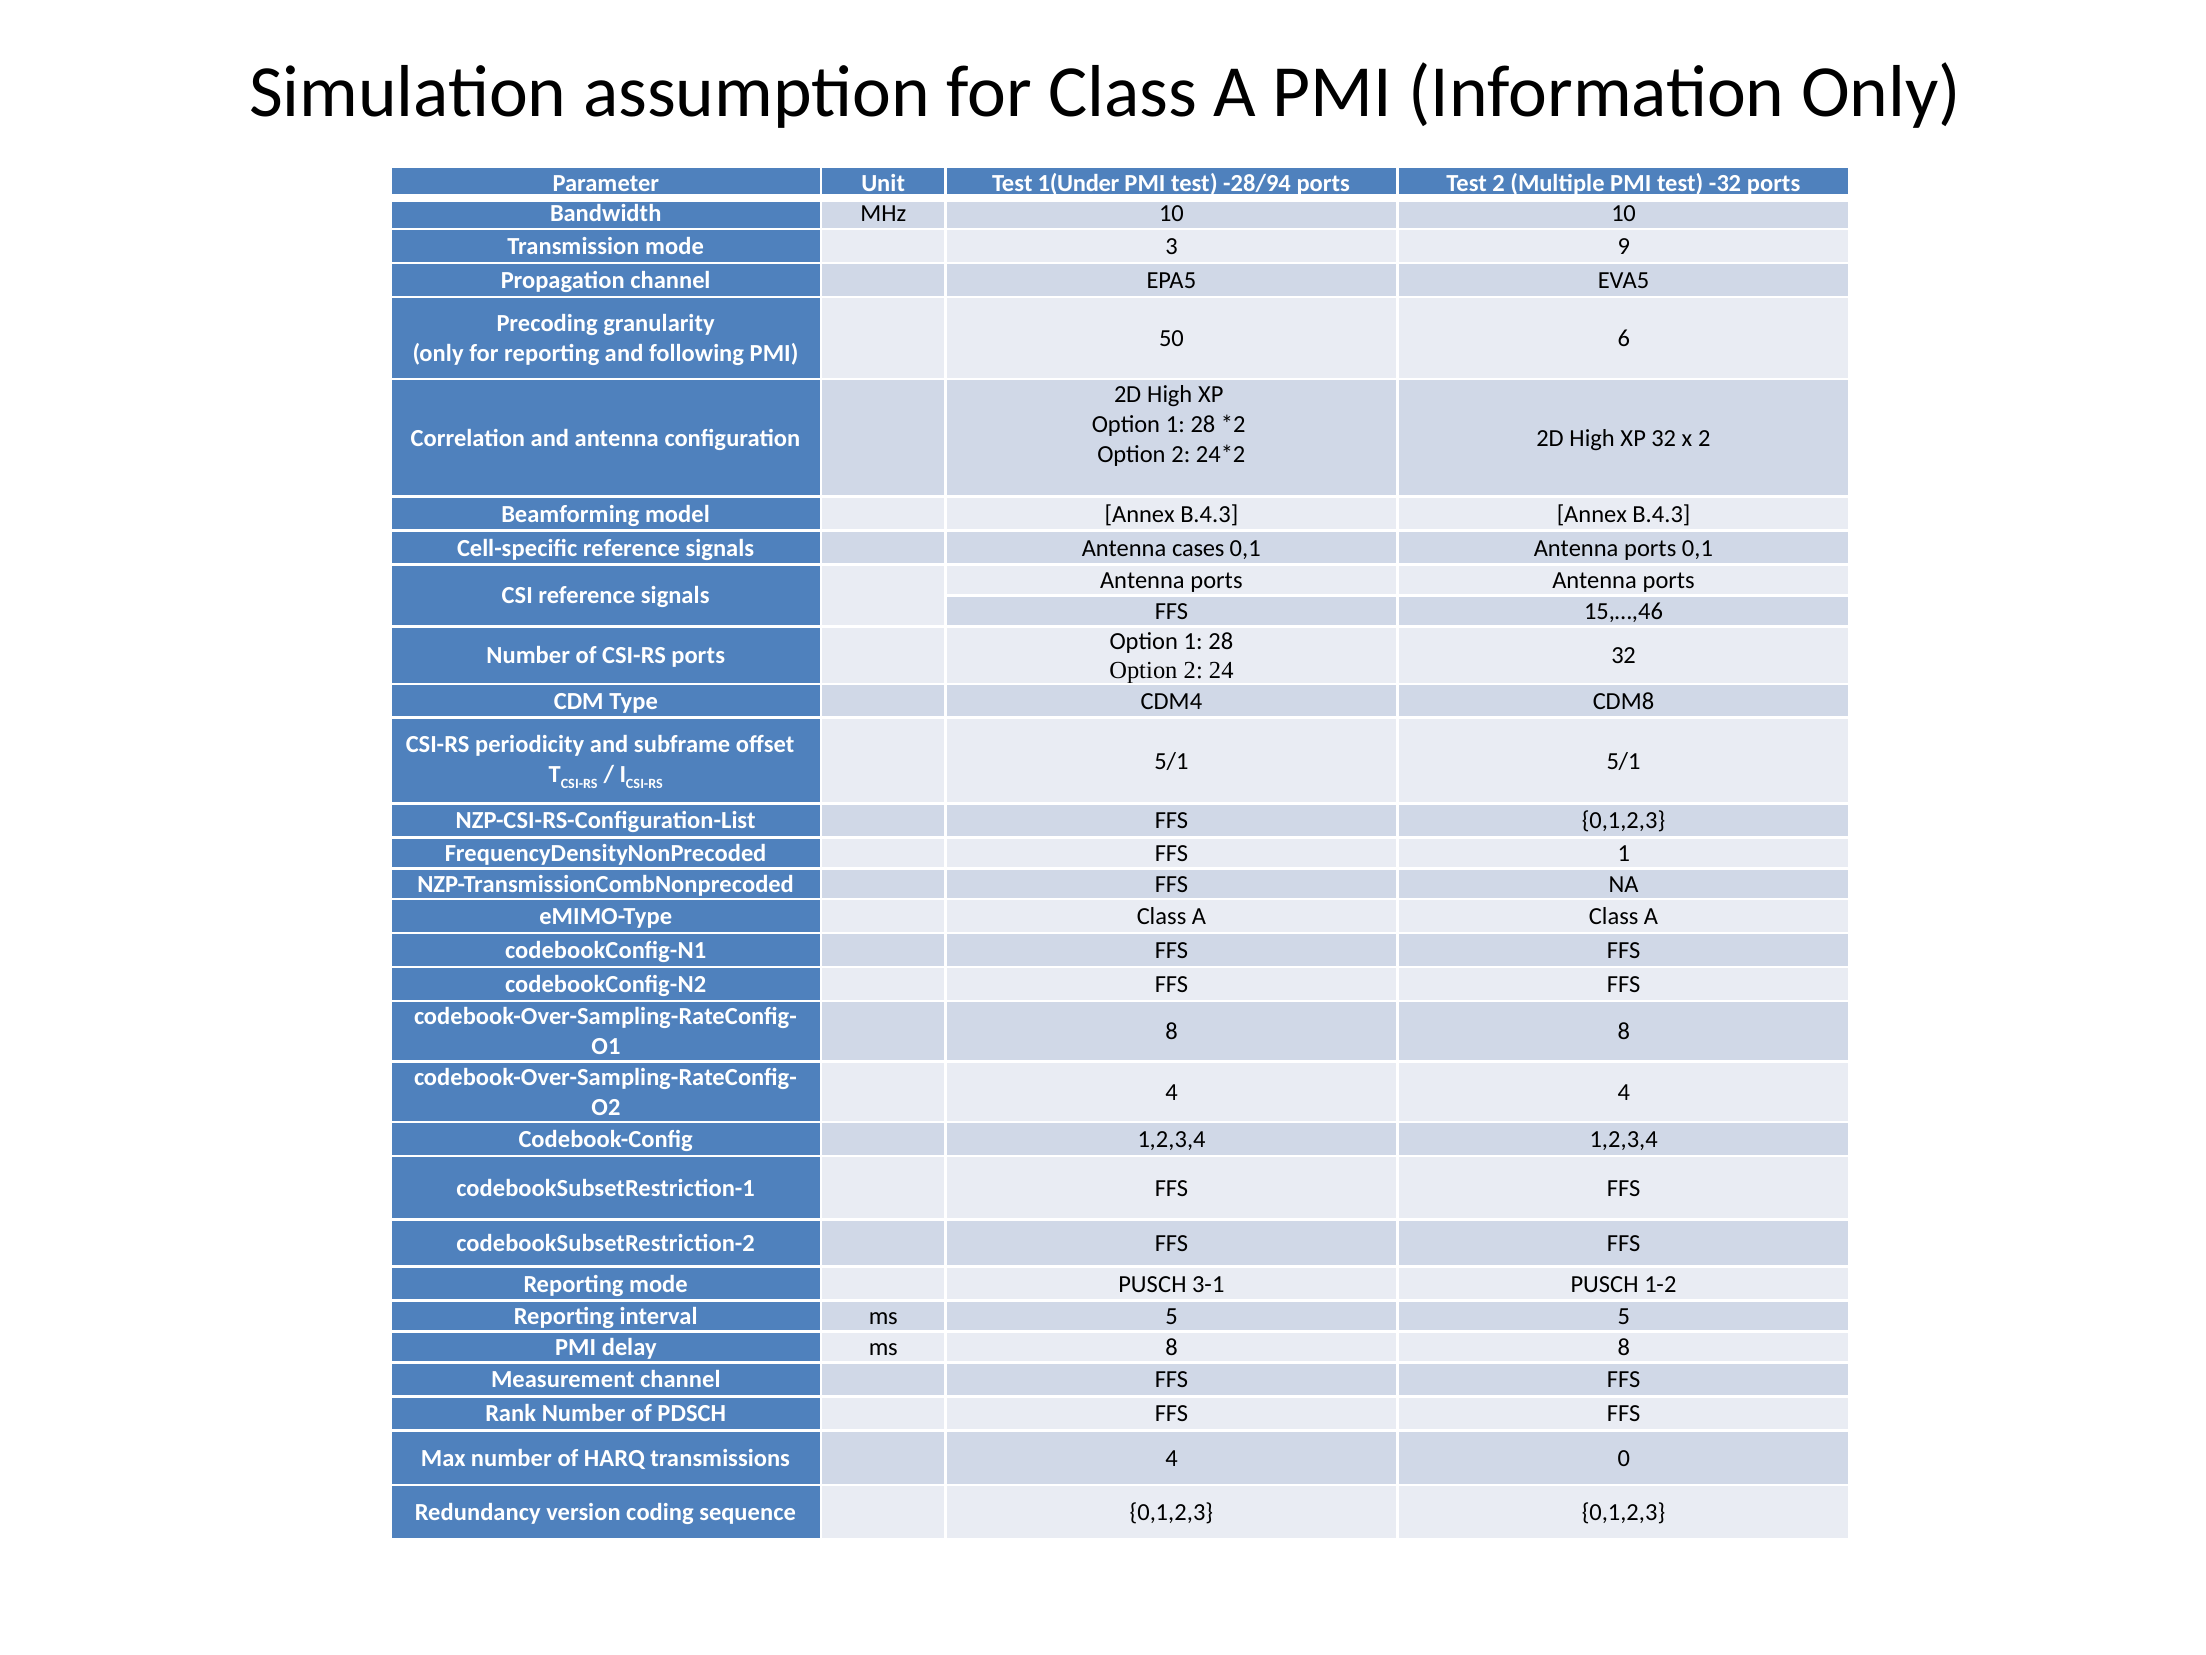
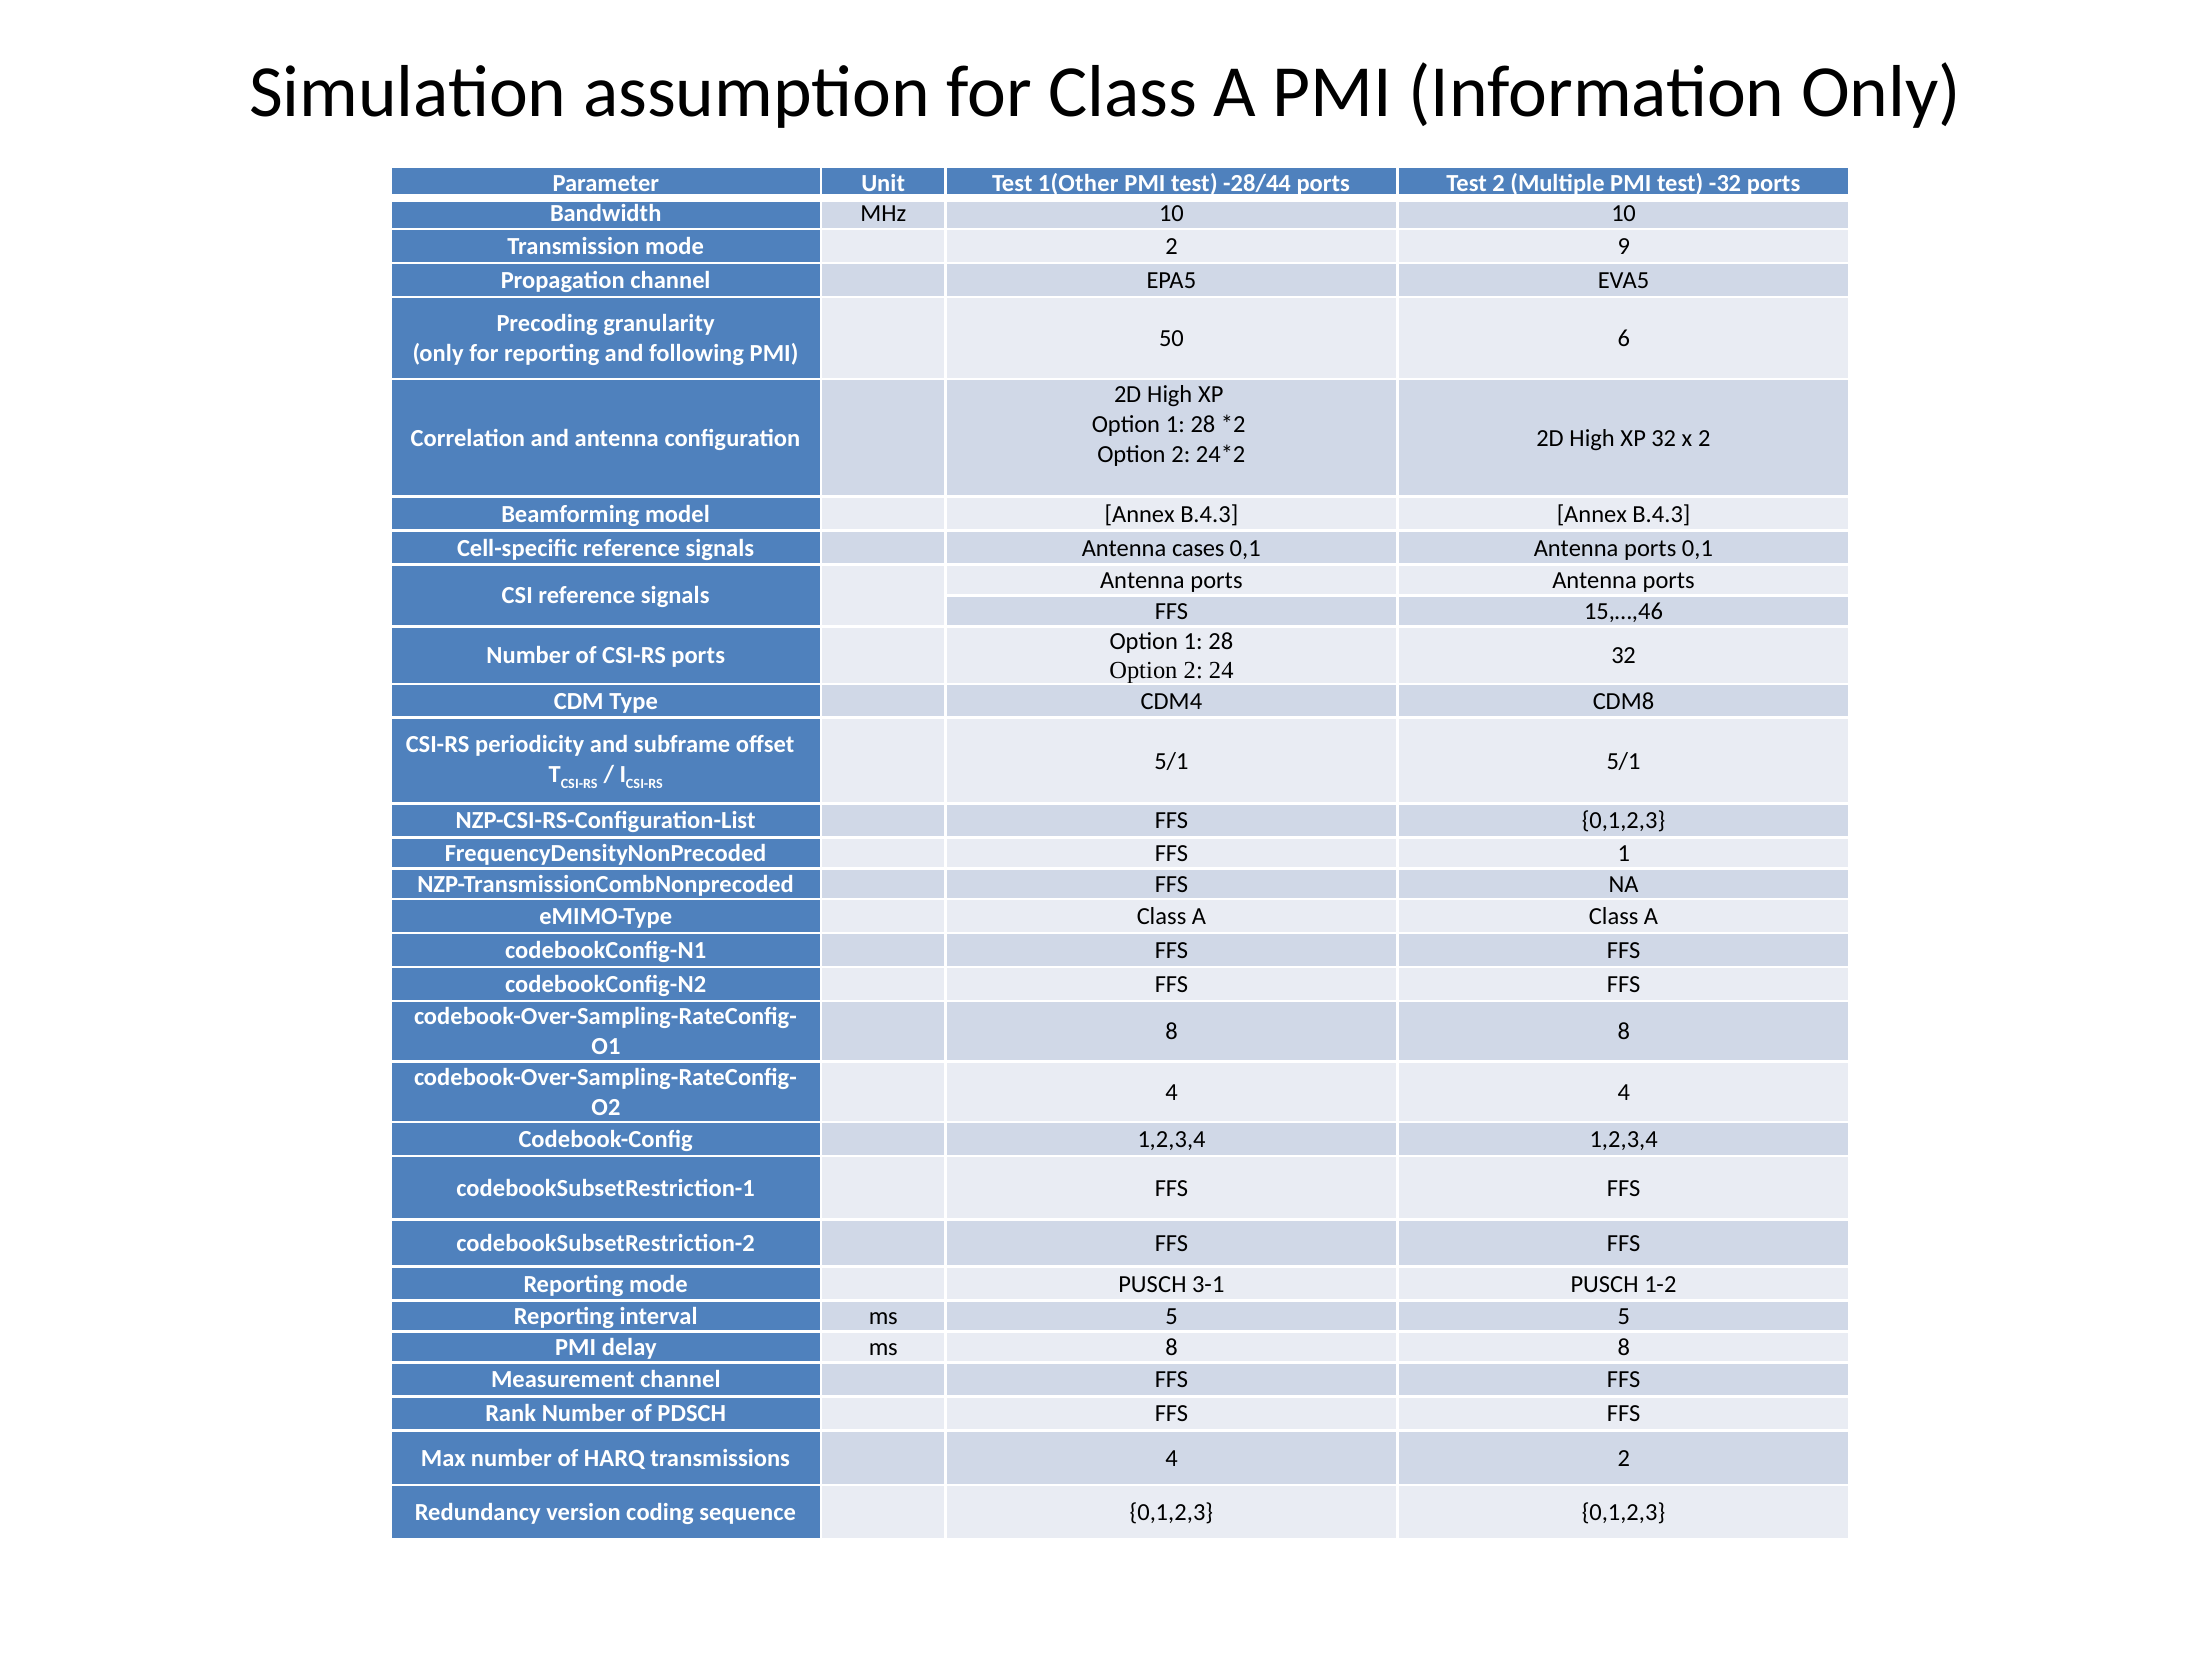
1(Under: 1(Under -> 1(Other
-28/94: -28/94 -> -28/44
mode 3: 3 -> 2
4 0: 0 -> 2
